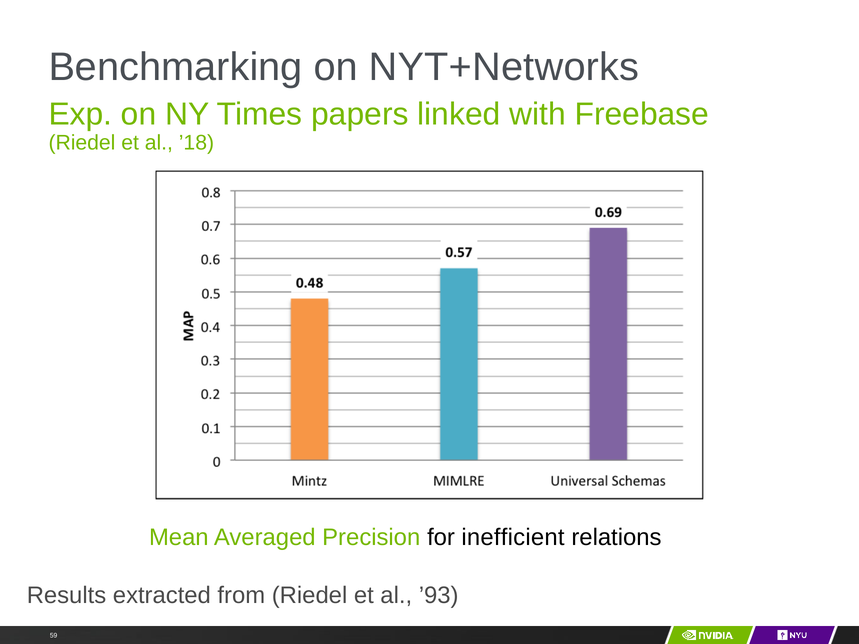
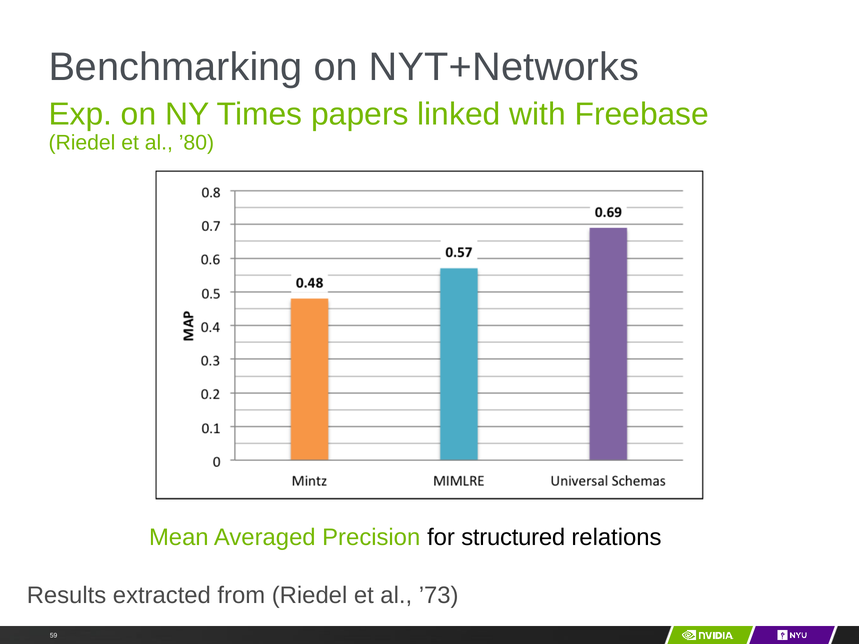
’18: ’18 -> ’80
inefficient: inefficient -> structured
’93: ’93 -> ’73
